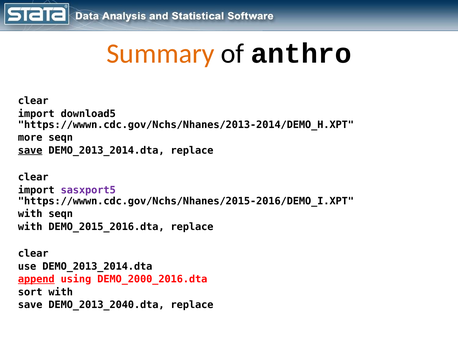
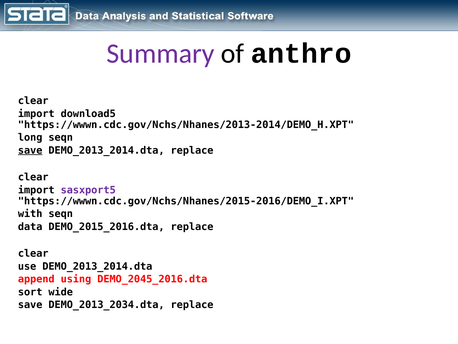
Summary colour: orange -> purple
more: more -> long
with at (30, 226): with -> data
append underline: present -> none
DEMO_2000_2016.dta: DEMO_2000_2016.dta -> DEMO_2045_2016.dta
sort with: with -> wide
DEMO_2013_2040.dta: DEMO_2013_2040.dta -> DEMO_2013_2034.dta
